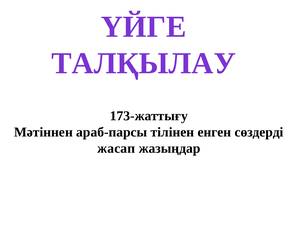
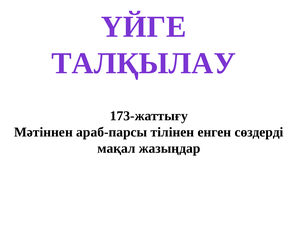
жасап: жасап -> мақал
